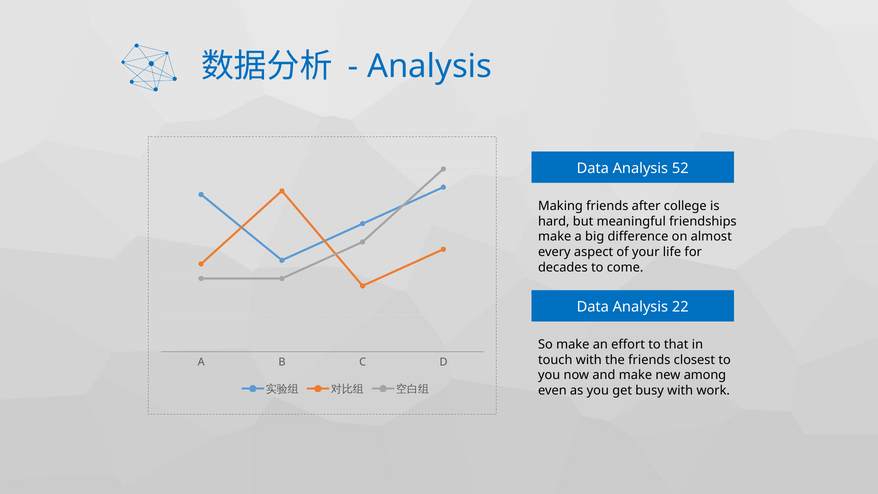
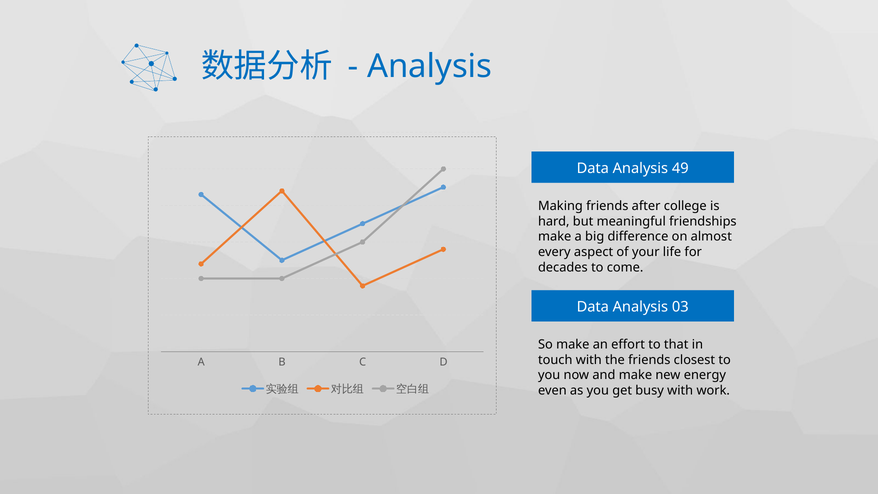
52: 52 -> 49
22: 22 -> 03
among: among -> energy
